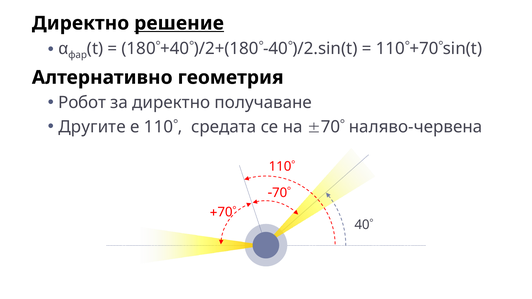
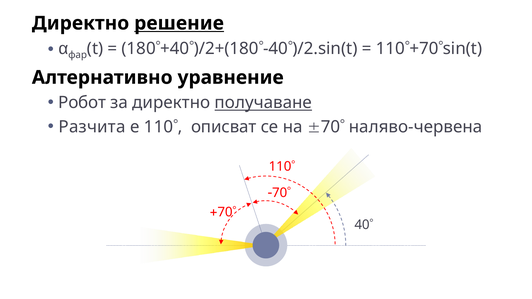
геометрия: геометрия -> уравнение
получаване underline: none -> present
Другите: Другите -> Разчита
средата: средата -> описват
